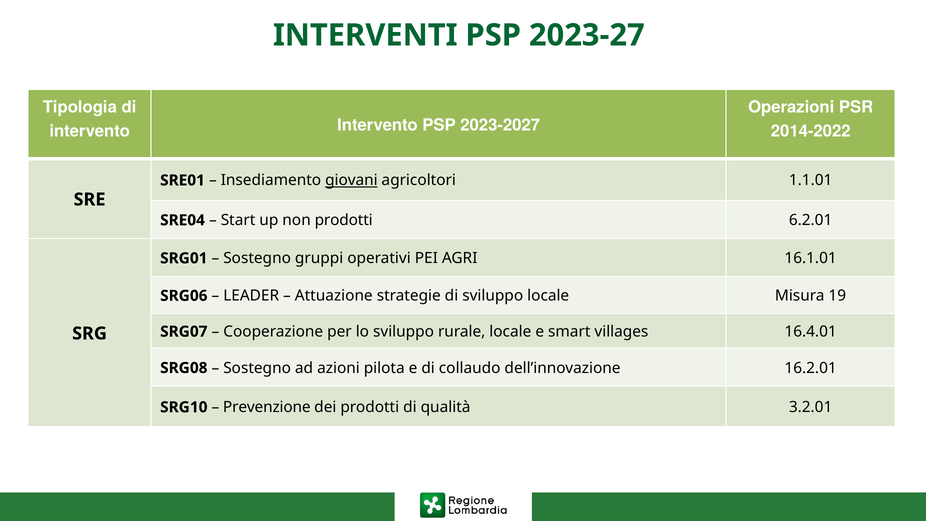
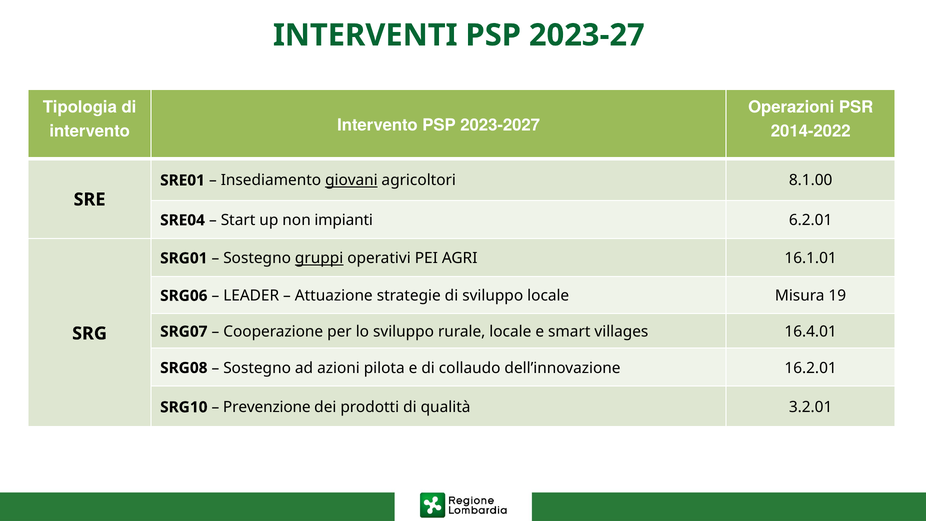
1.1.01: 1.1.01 -> 8.1.00
non prodotti: prodotti -> impianti
gruppi underline: none -> present
